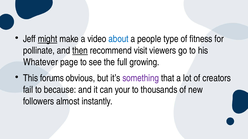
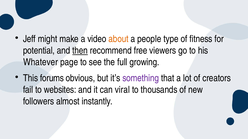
might underline: present -> none
about colour: blue -> orange
pollinate: pollinate -> potential
visit: visit -> free
because: because -> websites
your: your -> viral
